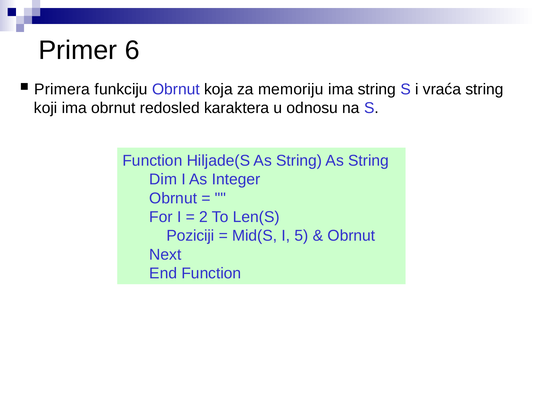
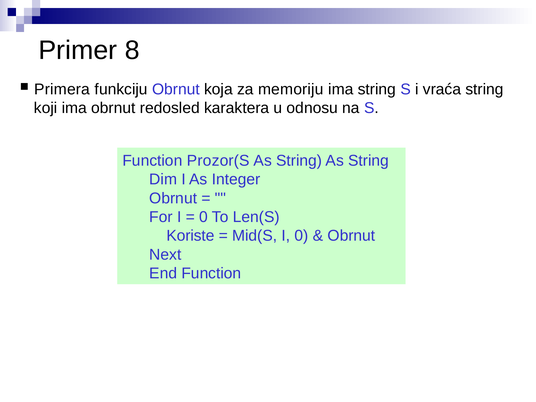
6: 6 -> 8
Hiljade(S: Hiljade(S -> Prozor(S
2 at (204, 217): 2 -> 0
Poziciji: Poziciji -> Koriste
I 5: 5 -> 0
